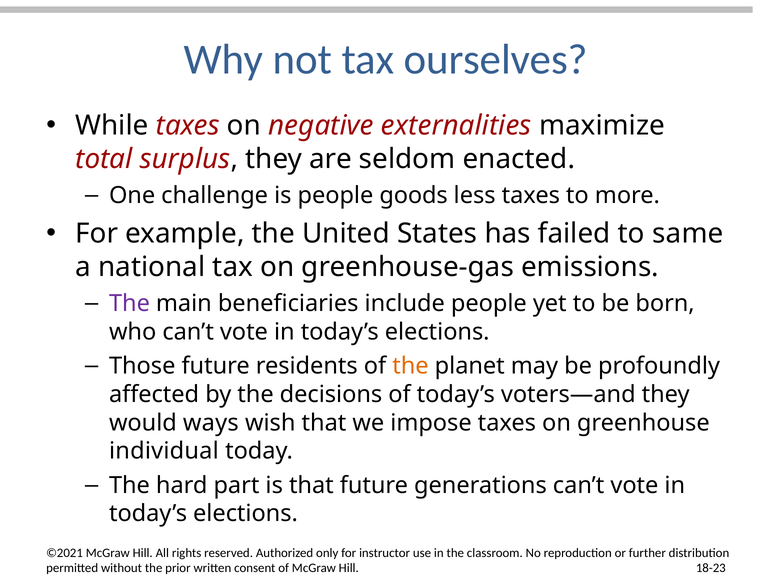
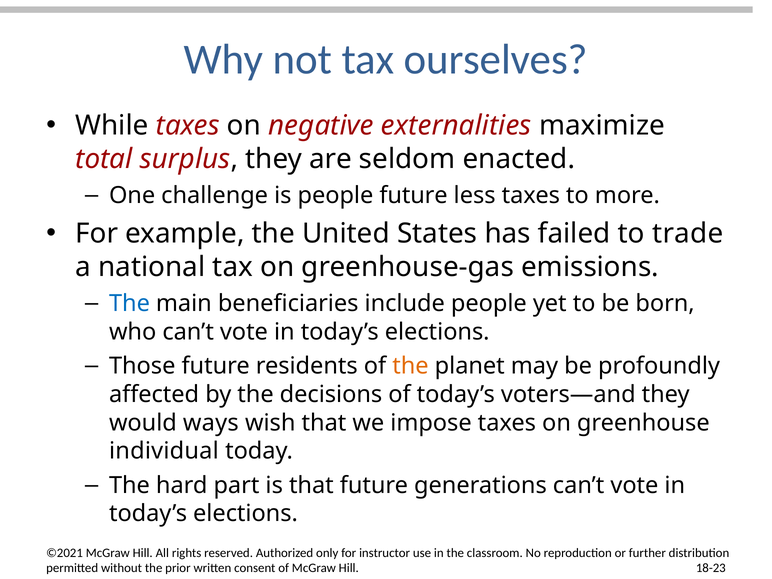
people goods: goods -> future
same: same -> trade
The at (129, 304) colour: purple -> blue
